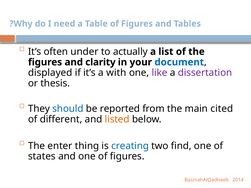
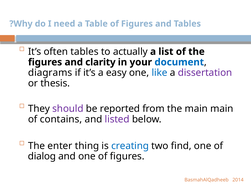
often under: under -> tables
displayed: displayed -> diagrams
with: with -> easy
like colour: purple -> blue
should colour: blue -> purple
main cited: cited -> main
different: different -> contains
listed colour: orange -> purple
states: states -> dialog
